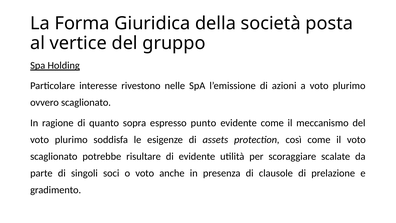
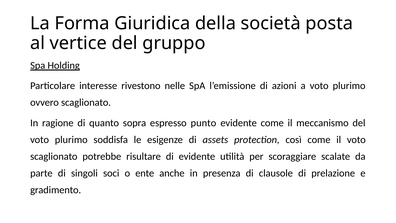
o voto: voto -> ente
